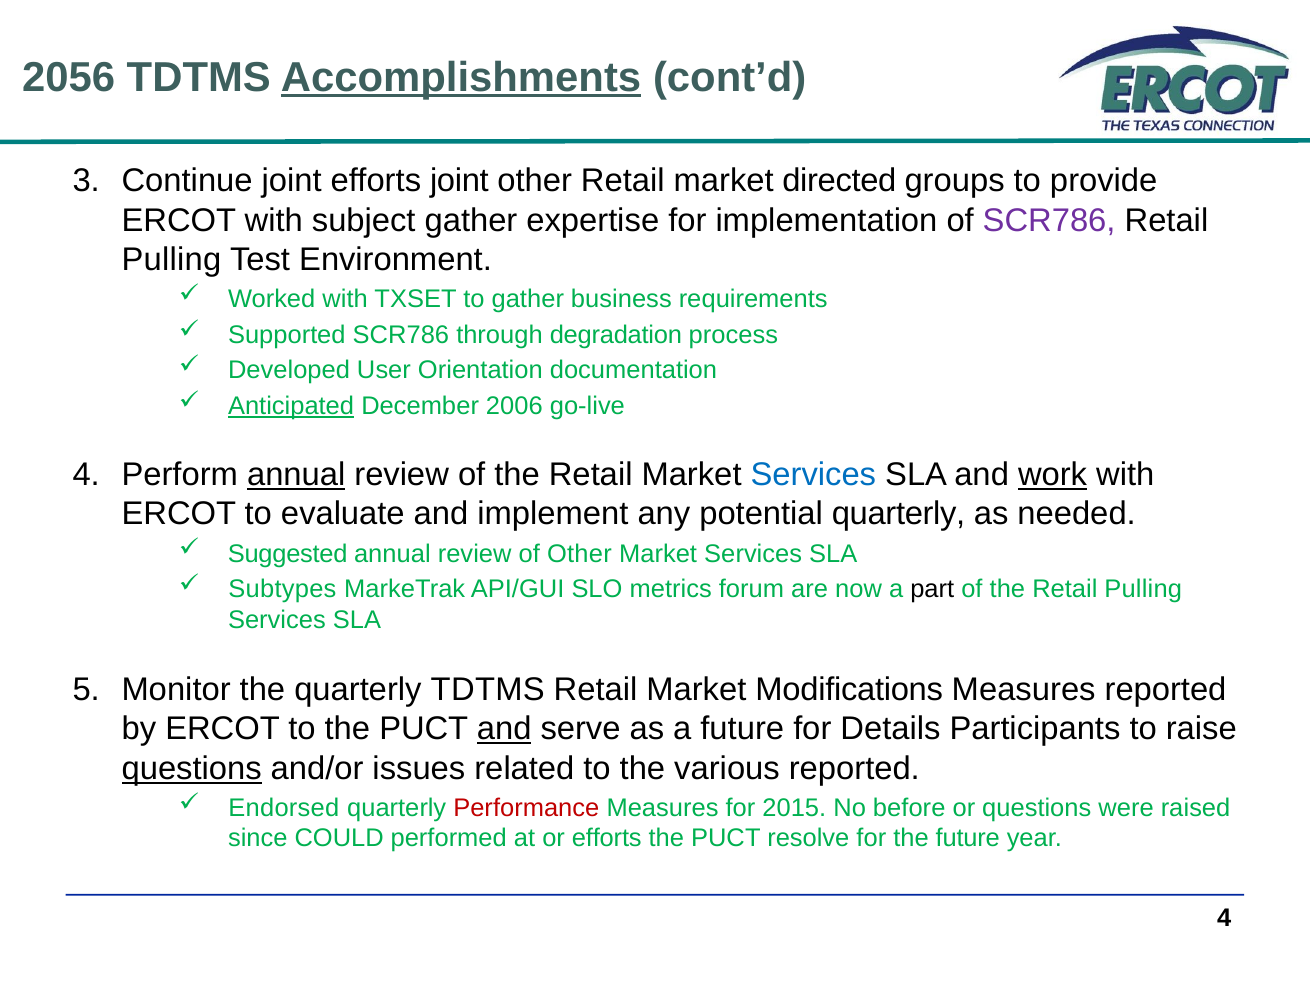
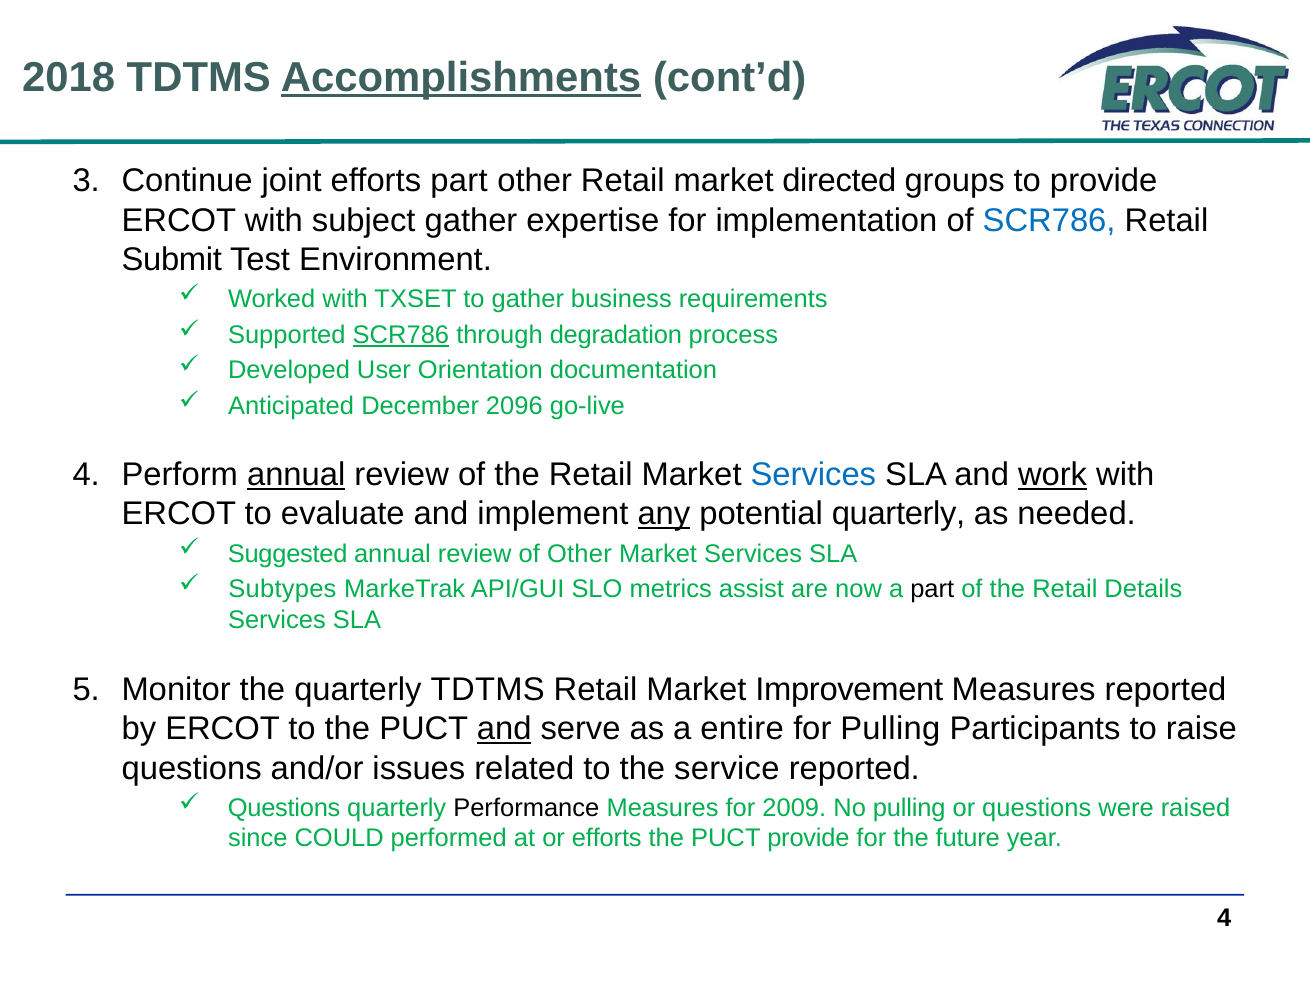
2056: 2056 -> 2018
efforts joint: joint -> part
SCR786 at (1049, 220) colour: purple -> blue
Pulling at (171, 260): Pulling -> Submit
SCR786 at (401, 335) underline: none -> present
Anticipated underline: present -> none
2006: 2006 -> 2096
any underline: none -> present
forum: forum -> assist
the Retail Pulling: Pulling -> Details
Modifications: Modifications -> Improvement
a future: future -> entire
for Details: Details -> Pulling
questions at (192, 769) underline: present -> none
various: various -> service
Endorsed at (284, 808): Endorsed -> Questions
Performance colour: red -> black
2015: 2015 -> 2009
No before: before -> pulling
PUCT resolve: resolve -> provide
